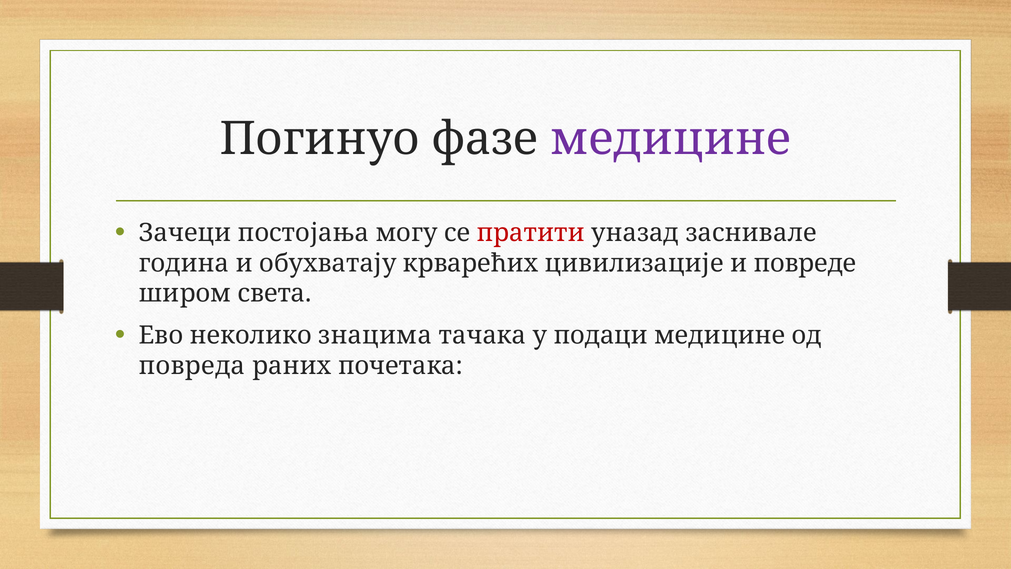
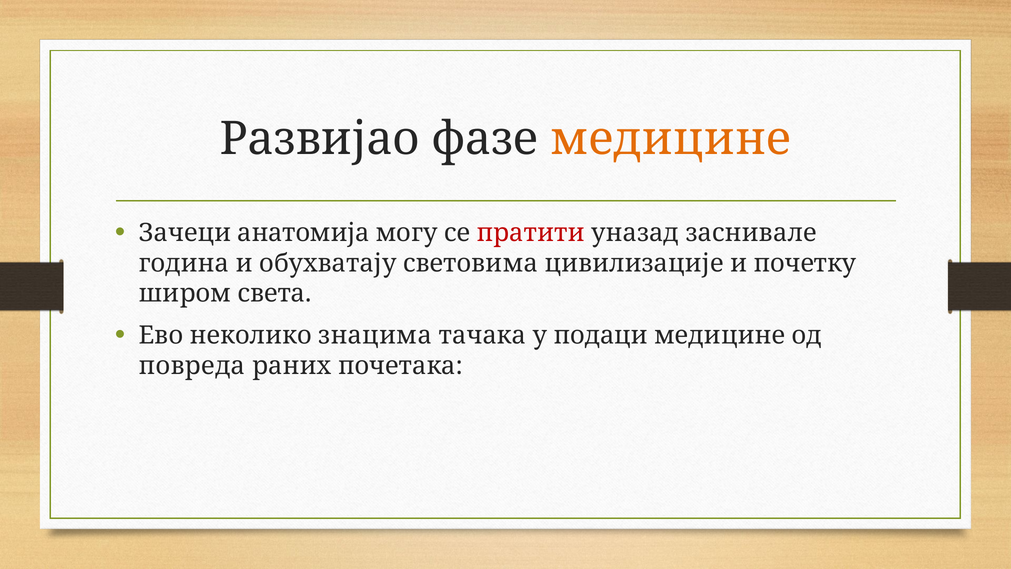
Погинуо: Погинуо -> Развијао
медицине at (671, 139) colour: purple -> orange
постојања: постојања -> анатомија
крварећих: крварећих -> световима
повреде: повреде -> почетку
